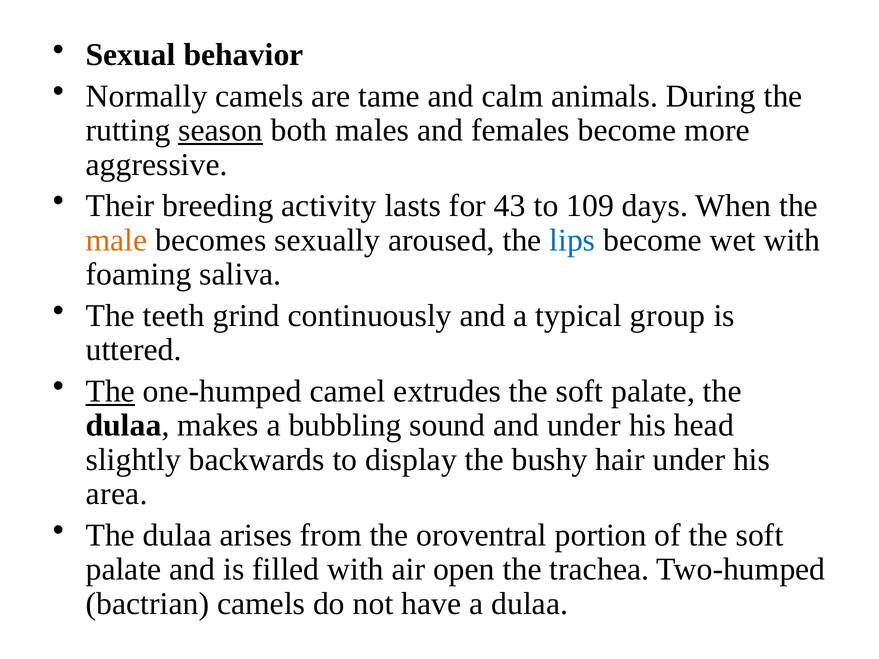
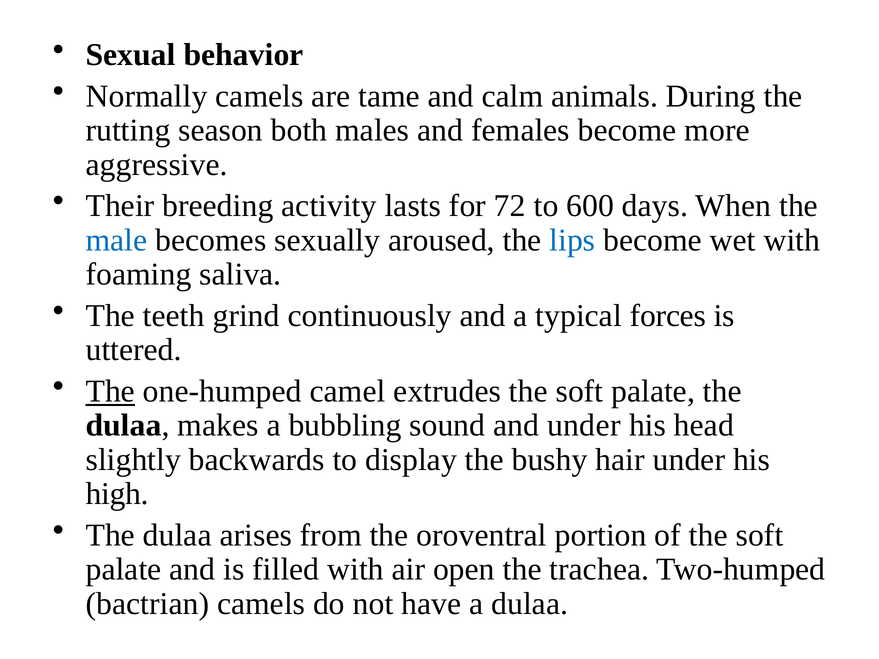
season underline: present -> none
43: 43 -> 72
109: 109 -> 600
male colour: orange -> blue
group: group -> forces
area: area -> high
